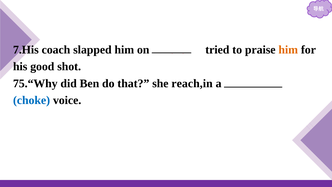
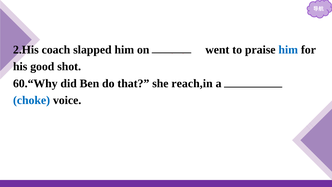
7.His: 7.His -> 2.His
tried: tried -> went
him at (288, 50) colour: orange -> blue
75.“Why: 75.“Why -> 60.“Why
